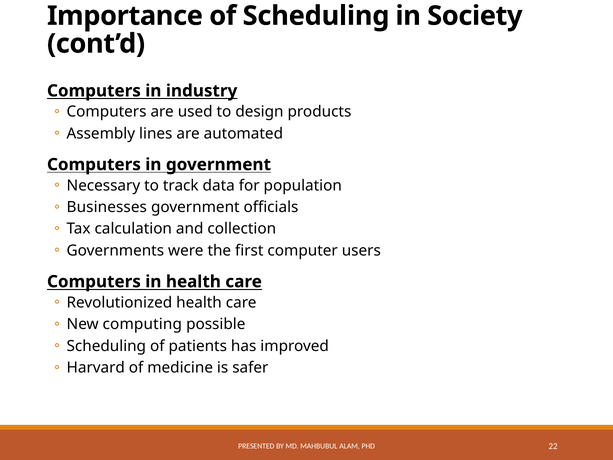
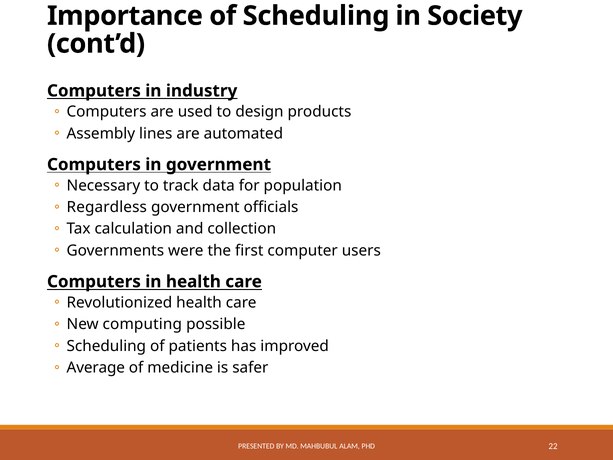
Businesses: Businesses -> Regardless
Harvard: Harvard -> Average
